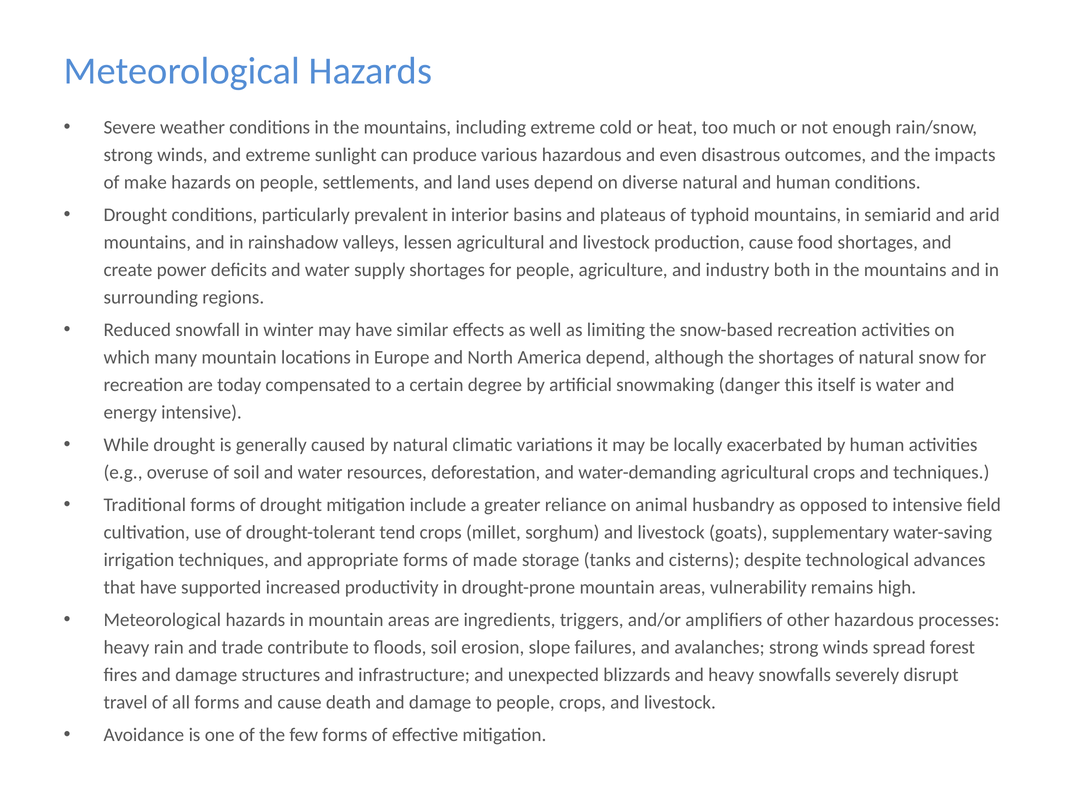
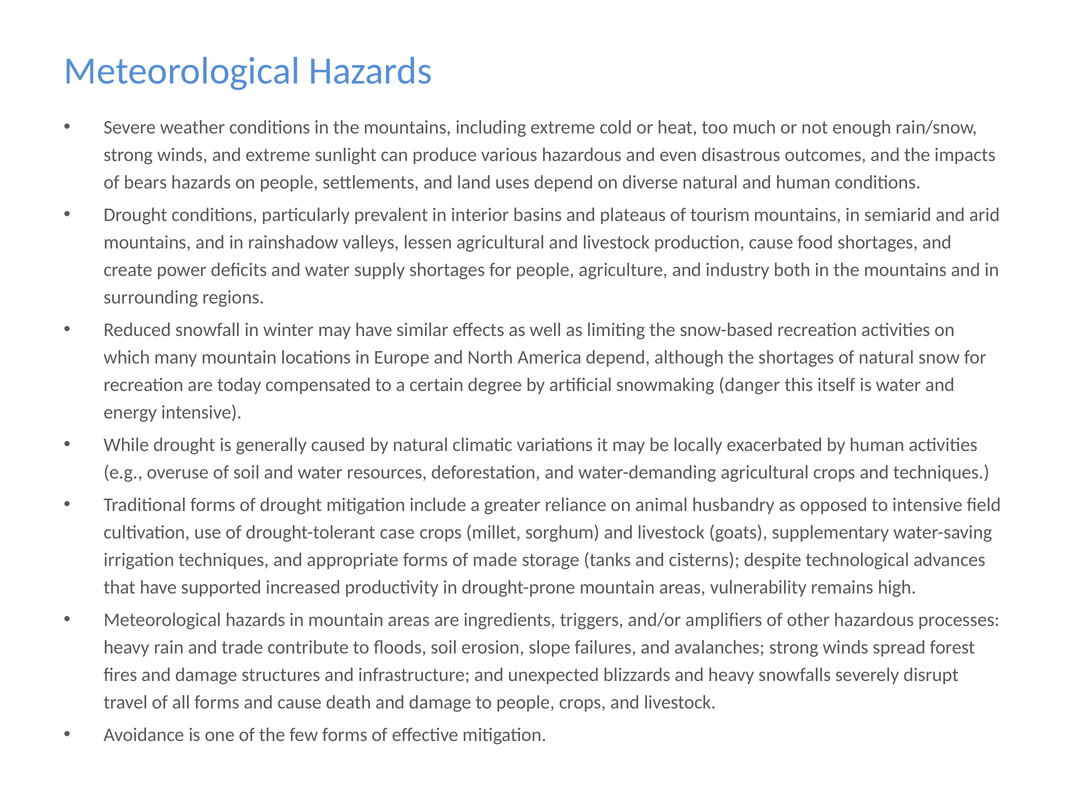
make: make -> bears
typhoid: typhoid -> tourism
tend: tend -> case
